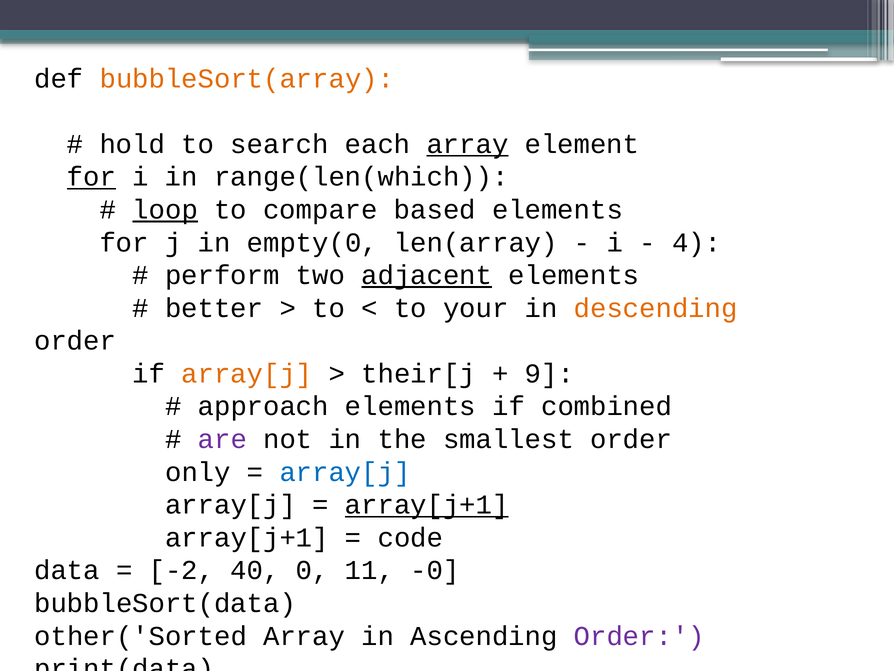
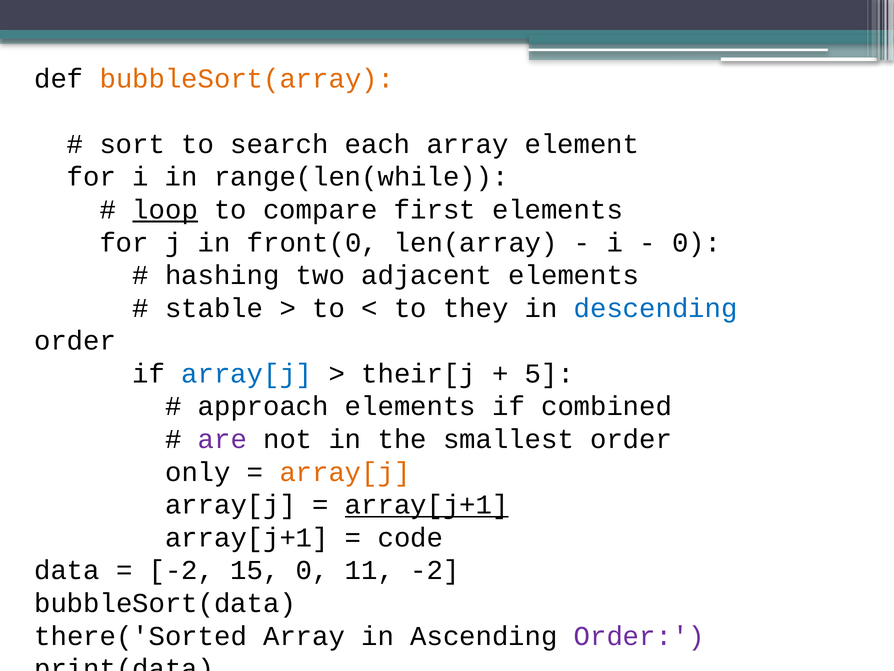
hold: hold -> sort
array at (468, 144) underline: present -> none
for at (92, 177) underline: present -> none
range(len(which: range(len(which -> range(len(while
based: based -> first
empty(0: empty(0 -> front(0
4 at (697, 242): 4 -> 0
perform: perform -> hashing
adjacent underline: present -> none
better: better -> stable
your: your -> they
descending colour: orange -> blue
array[j at (247, 373) colour: orange -> blue
9: 9 -> 5
array[j at (345, 472) colour: blue -> orange
40: 40 -> 15
11 -0: -0 -> -2
other('Sorted: other('Sorted -> there('Sorted
